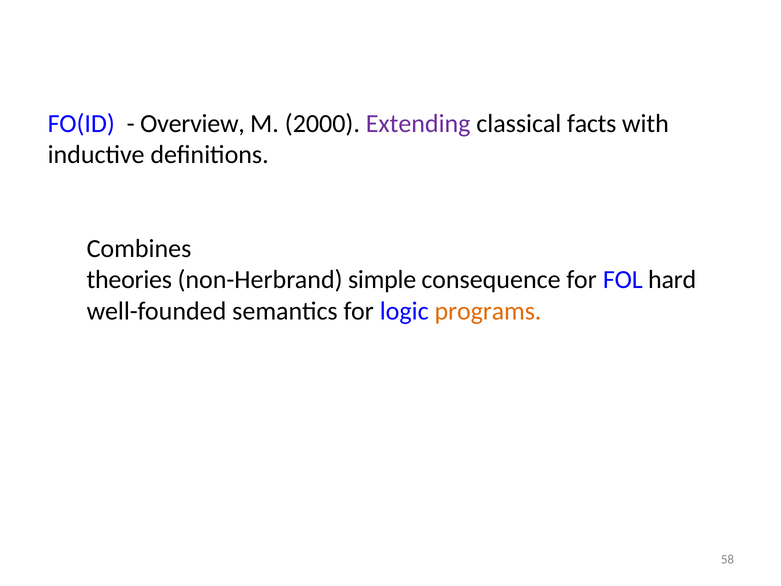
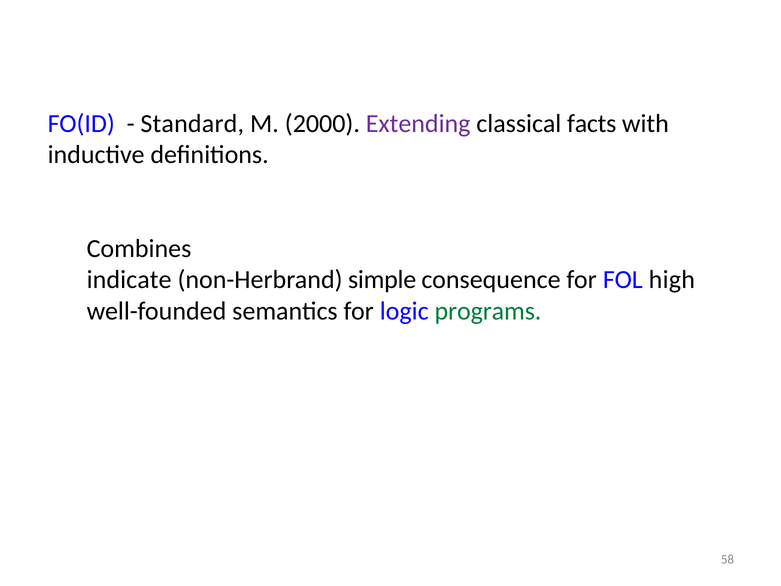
Overview: Overview -> Standard
theories: theories -> indicate
hard: hard -> high
programs colour: orange -> green
